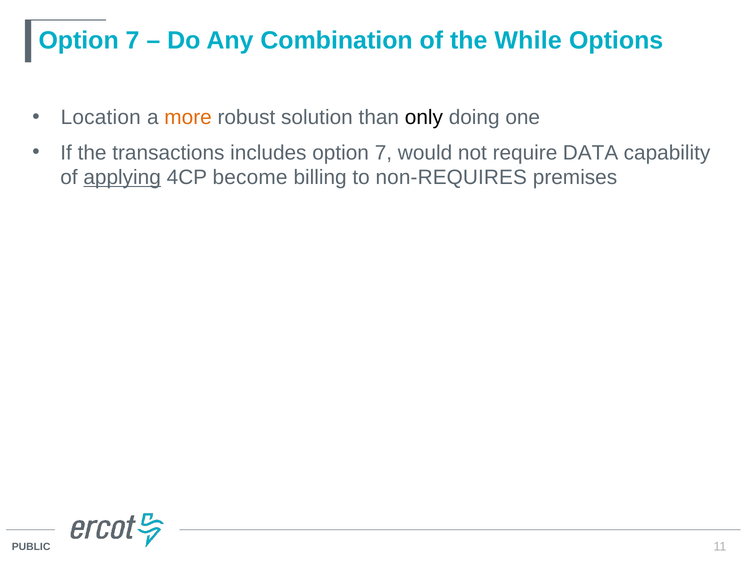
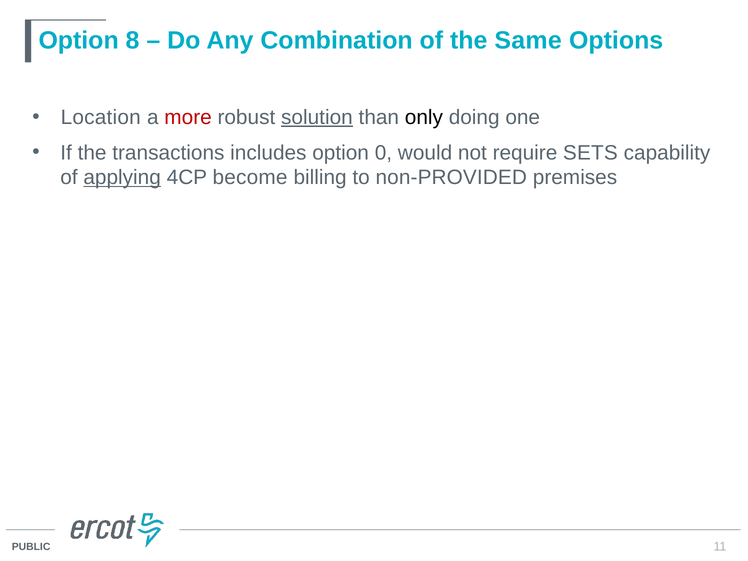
7 at (133, 40): 7 -> 8
While: While -> Same
more colour: orange -> red
solution underline: none -> present
includes option 7: 7 -> 0
DATA: DATA -> SETS
non-REQUIRES: non-REQUIRES -> non-PROVIDED
